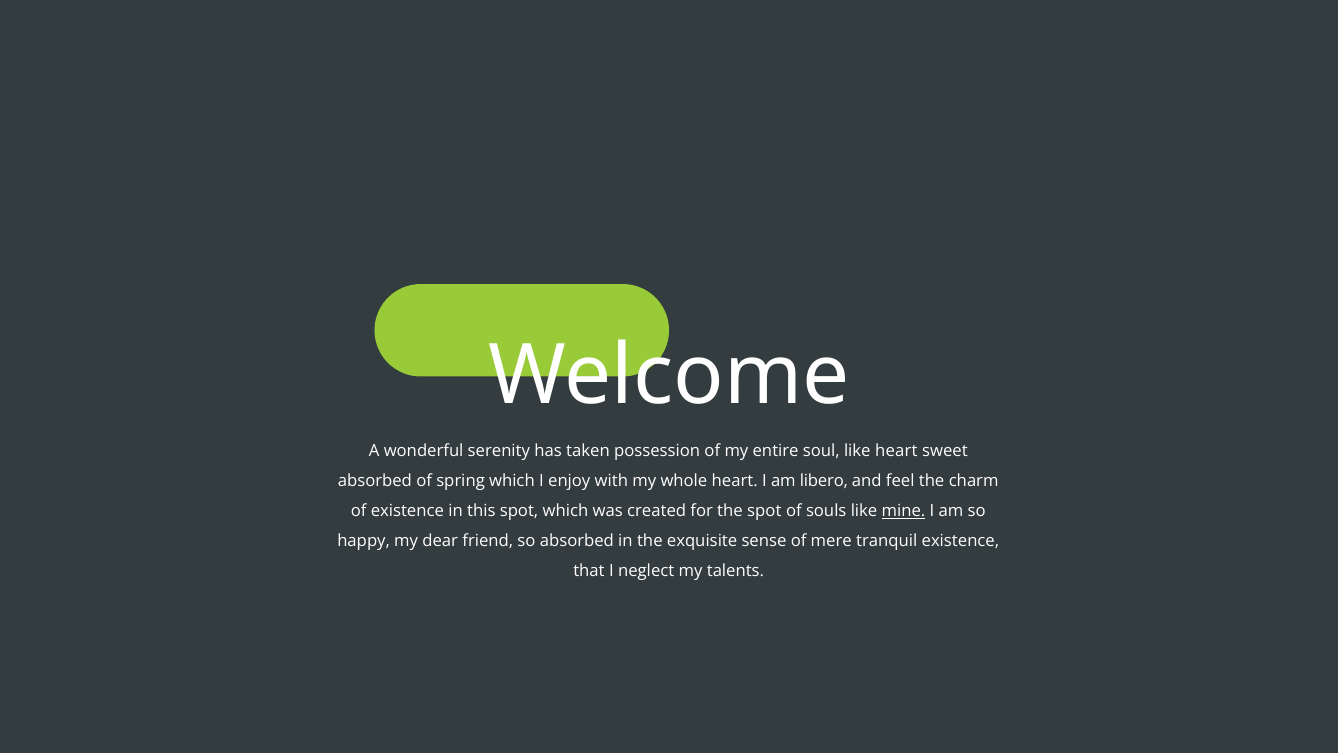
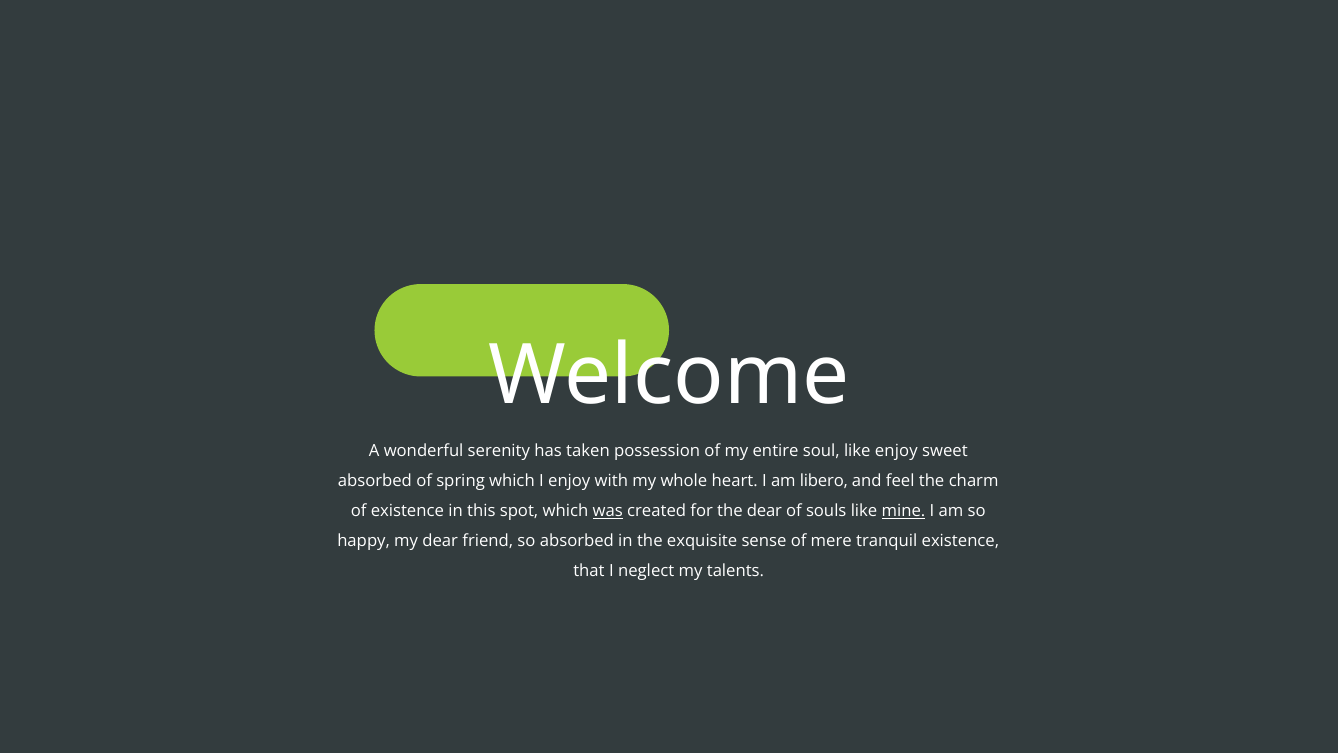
like heart: heart -> enjoy
was underline: none -> present
the spot: spot -> dear
